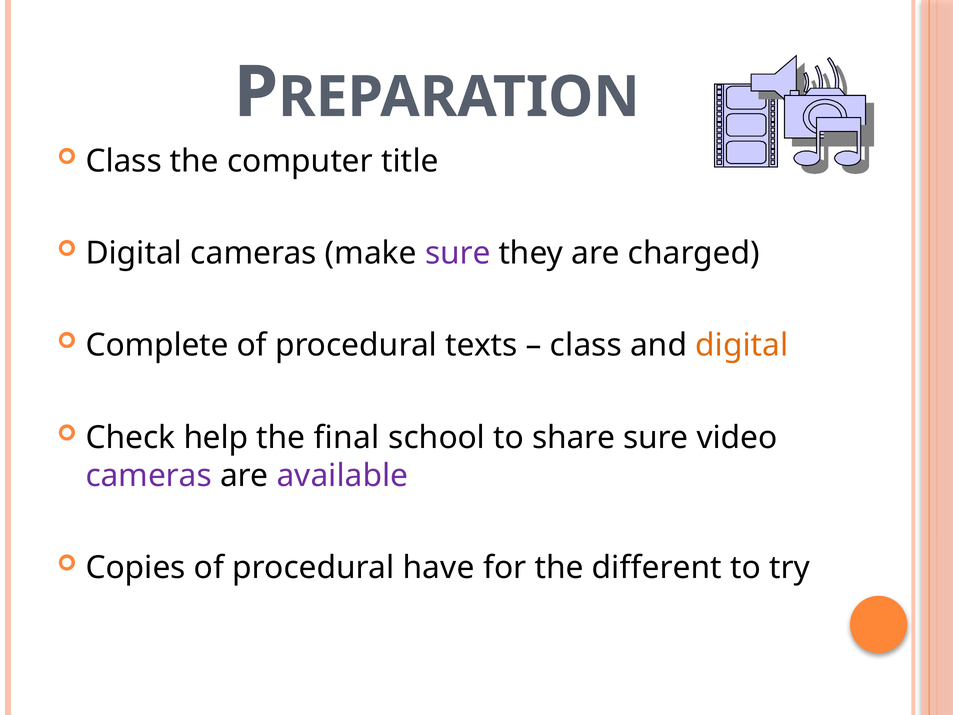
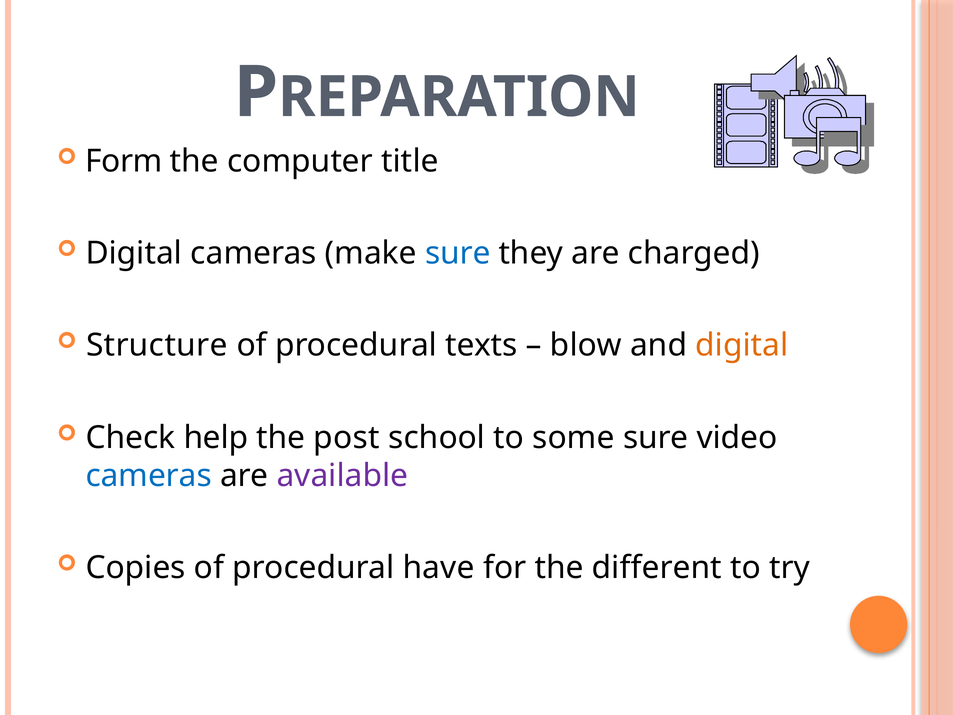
Class at (124, 161): Class -> Form
sure at (458, 253) colour: purple -> blue
Complete: Complete -> Structure
class at (586, 345): class -> blow
final: final -> post
share: share -> some
cameras at (149, 476) colour: purple -> blue
